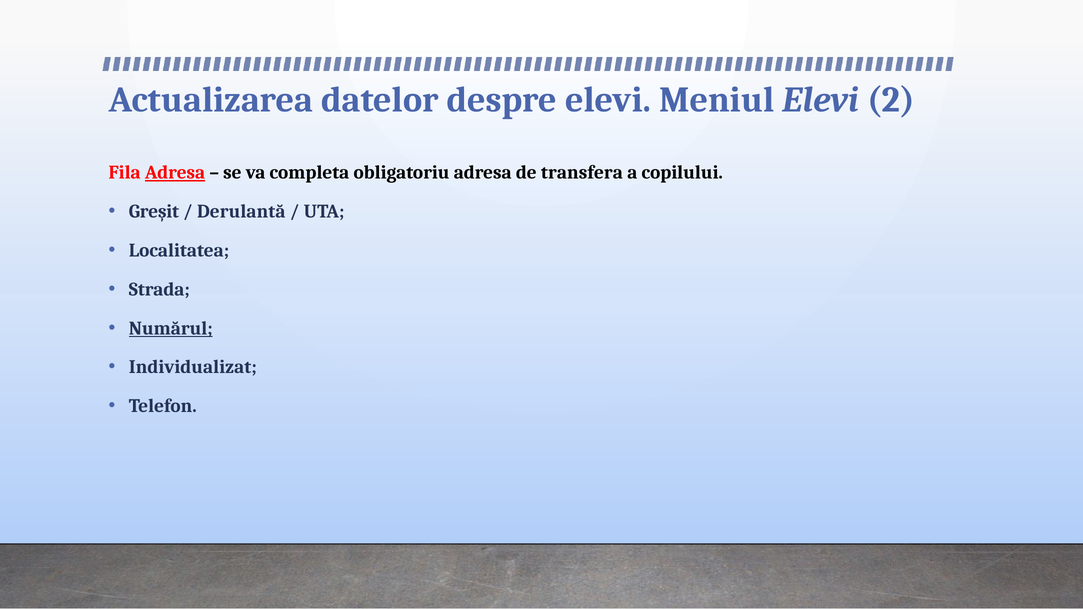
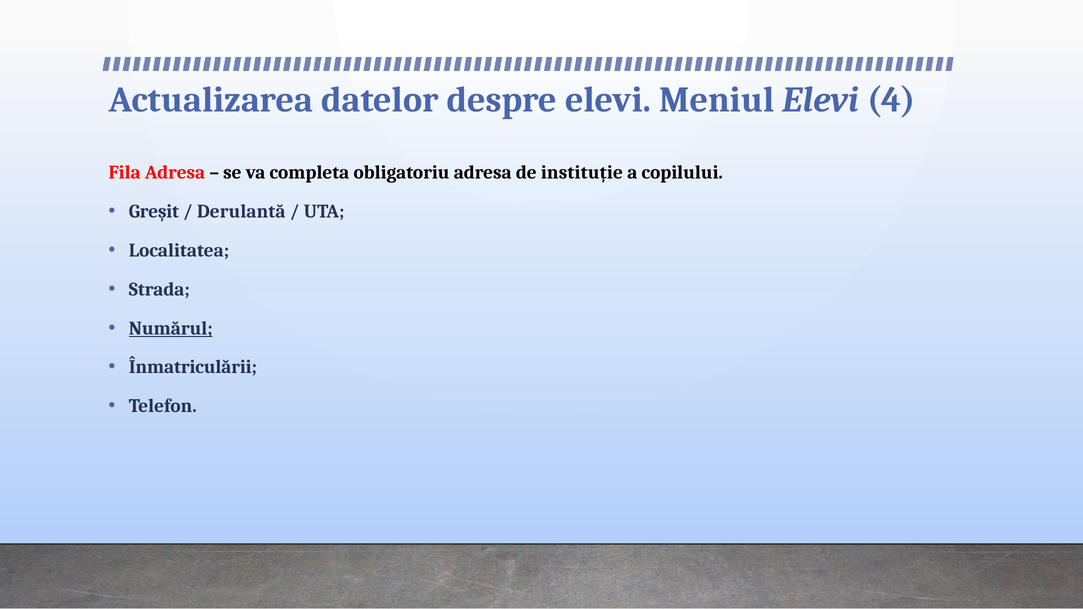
2: 2 -> 4
Adresa at (175, 173) underline: present -> none
transfera: transfera -> instituție
Individualizat: Individualizat -> Înmatriculării
